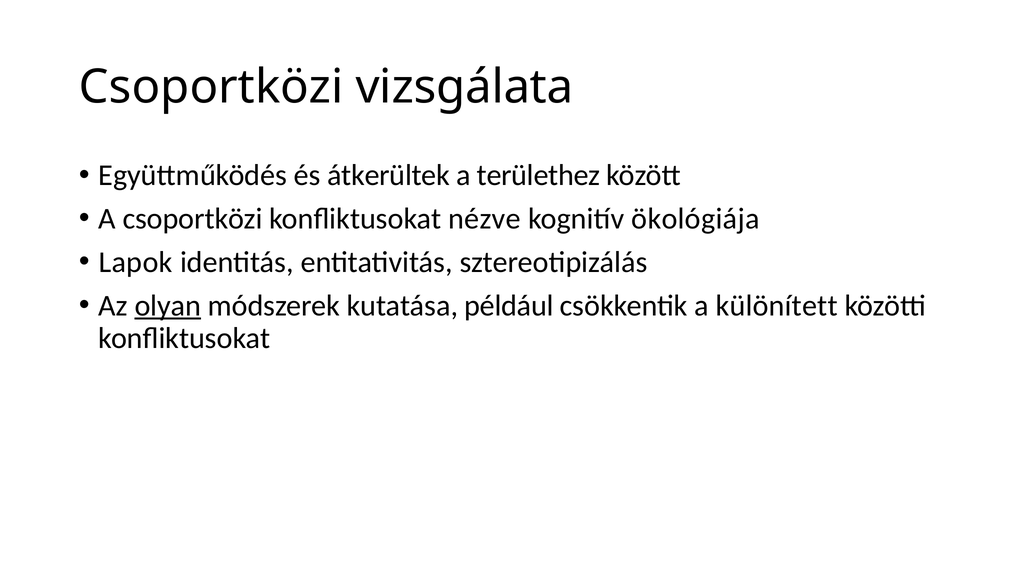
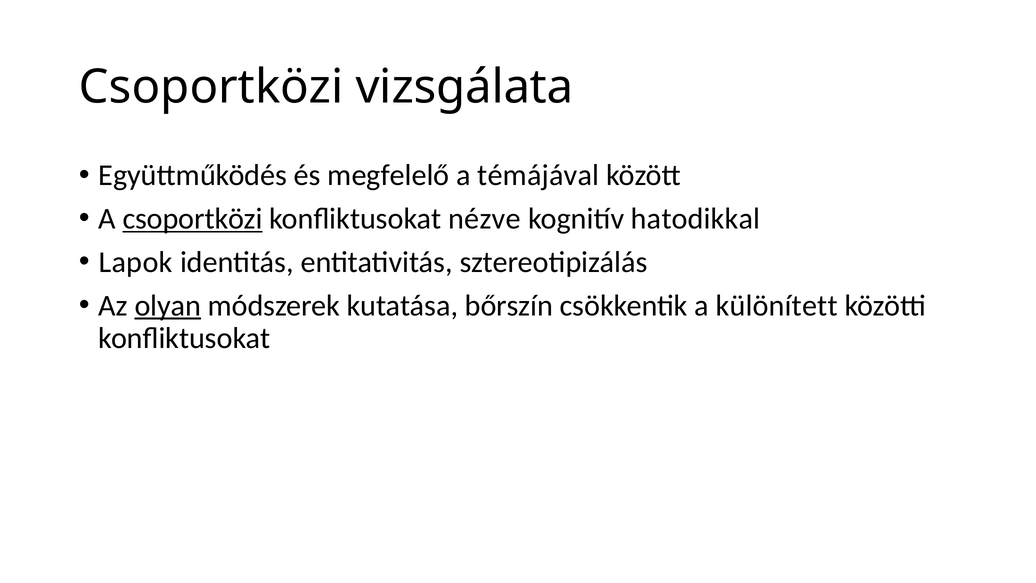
átkerültek: átkerültek -> megfelelő
területhez: területhez -> témájával
csoportközi at (193, 219) underline: none -> present
ökológiája: ökológiája -> hatodikkal
például: például -> bőrszín
